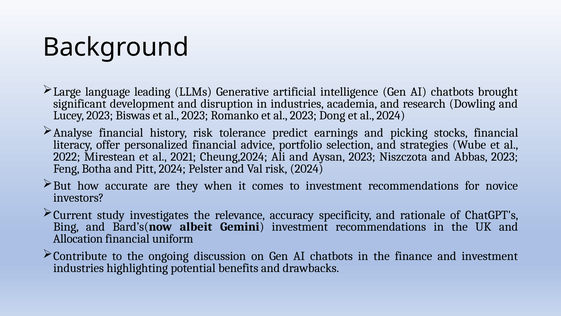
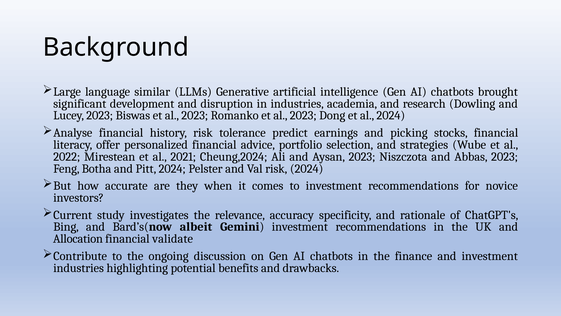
leading: leading -> similar
uniform: uniform -> validate
